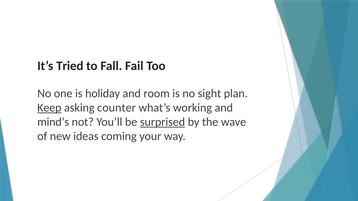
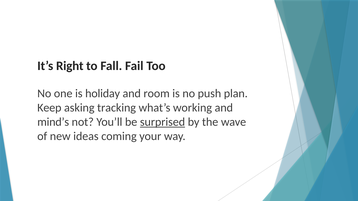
Tried: Tried -> Right
sight: sight -> push
Keep underline: present -> none
counter: counter -> tracking
